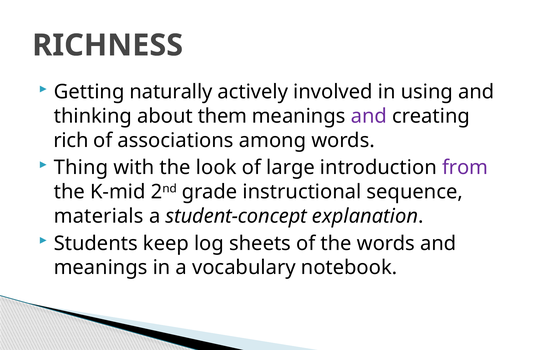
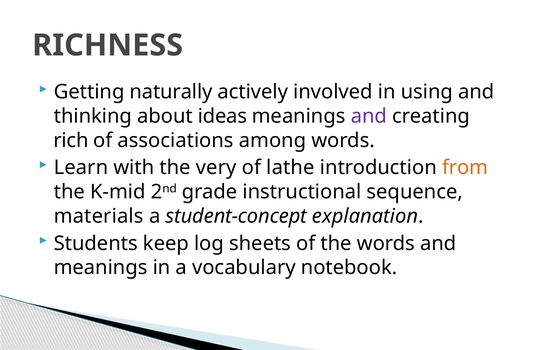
them: them -> ideas
Thing: Thing -> Learn
look: look -> very
large: large -> lathe
from colour: purple -> orange
